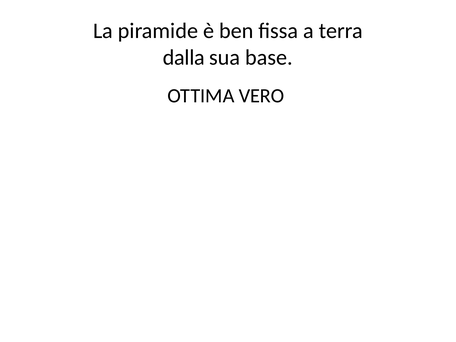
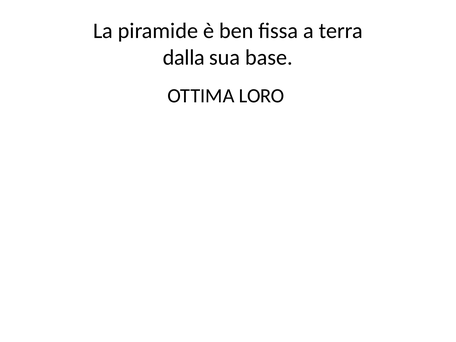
VERO: VERO -> LORO
